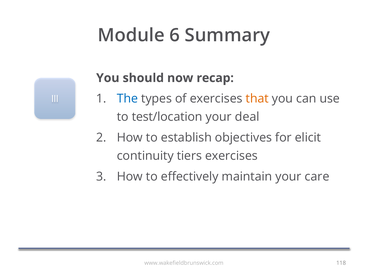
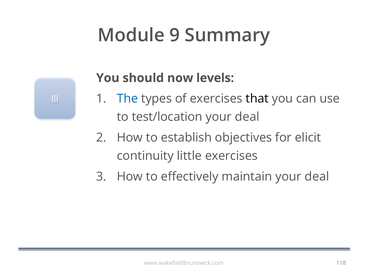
6: 6 -> 9
recap: recap -> levels
that colour: orange -> black
tiers: tiers -> little
maintain your care: care -> deal
